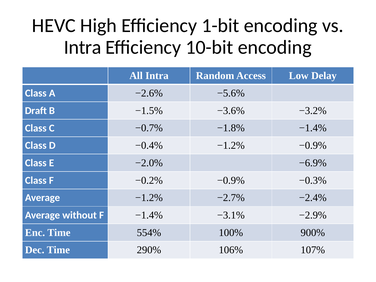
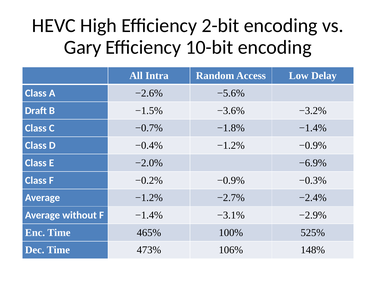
1-bit: 1-bit -> 2-bit
Intra at (83, 47): Intra -> Gary
554%: 554% -> 465%
900%: 900% -> 525%
290%: 290% -> 473%
107%: 107% -> 148%
